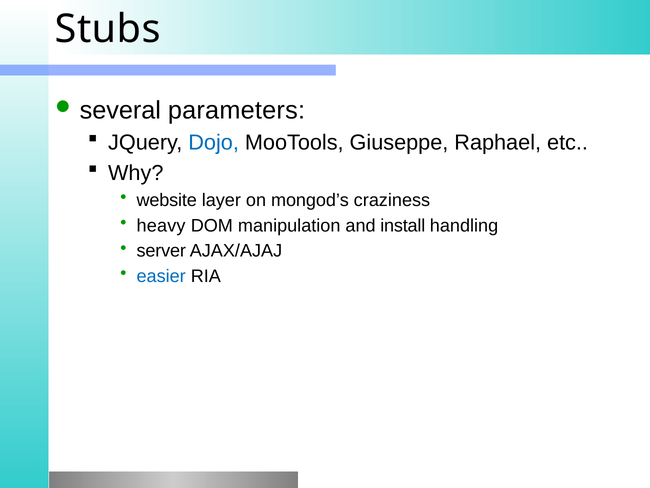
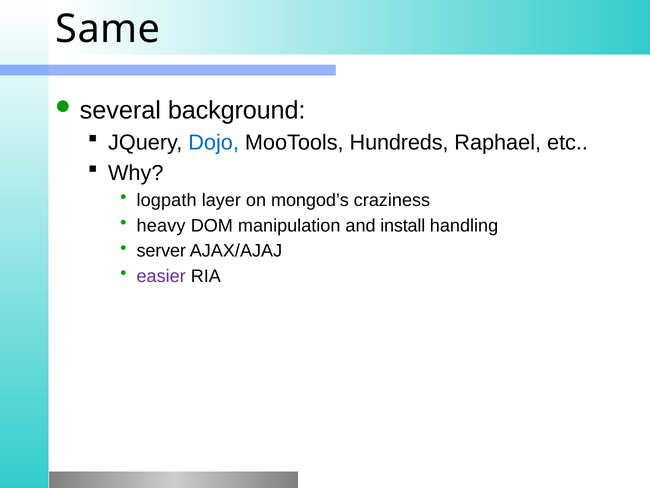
Stubs: Stubs -> Same
parameters: parameters -> background
Giuseppe: Giuseppe -> Hundreds
website: website -> logpath
easier colour: blue -> purple
